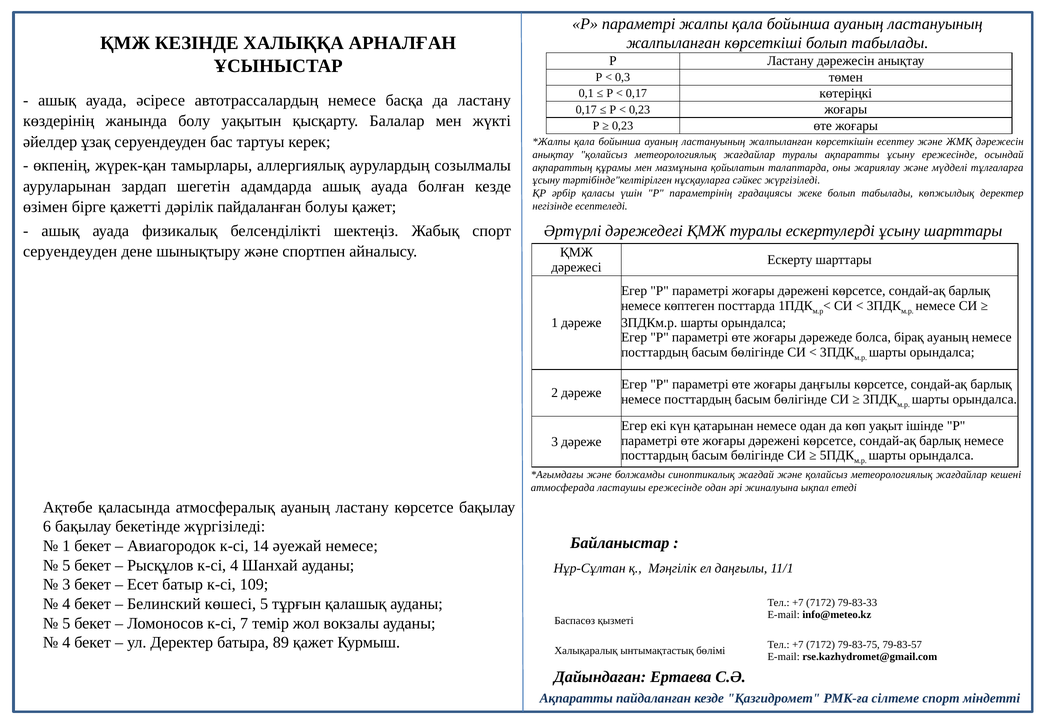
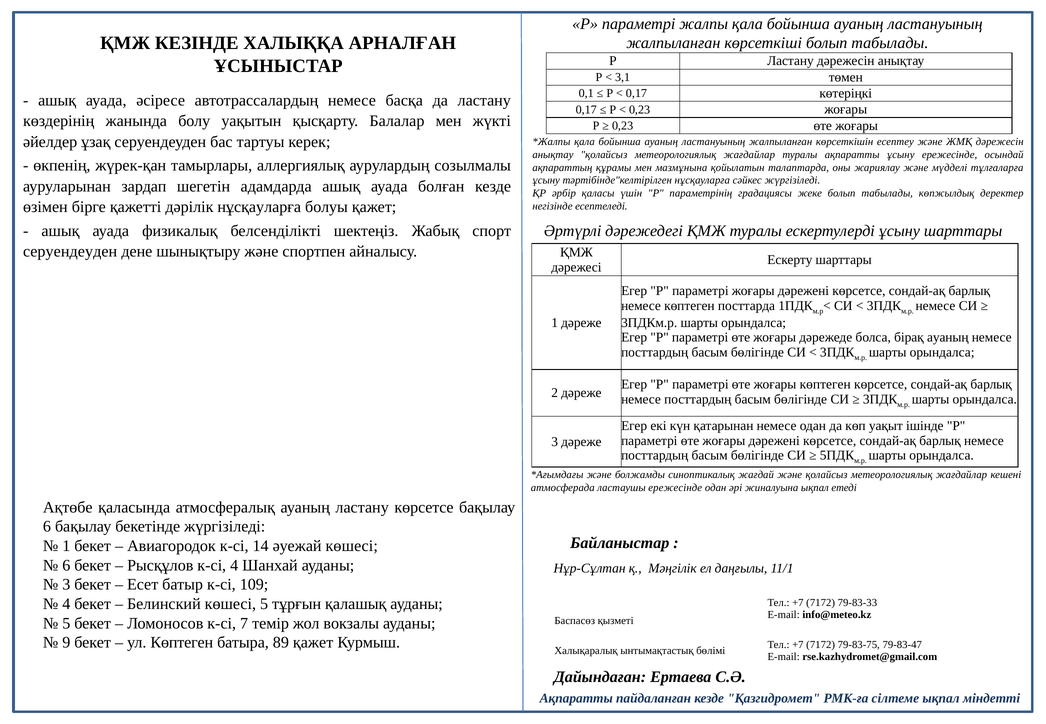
0,3: 0,3 -> 3,1
дәрілік пайдаланған: пайдаланған -> нұсқауларға
жоғары даңғылы: даңғылы -> көптеген
әуежай немесе: немесе -> көшесі
5 at (66, 565): 5 -> 6
4 at (66, 643): 4 -> 9
ул Деректер: Деректер -> Көптеген
79-83-57: 79-83-57 -> 79-83-47
сілтеме спорт: спорт -> ықпал
